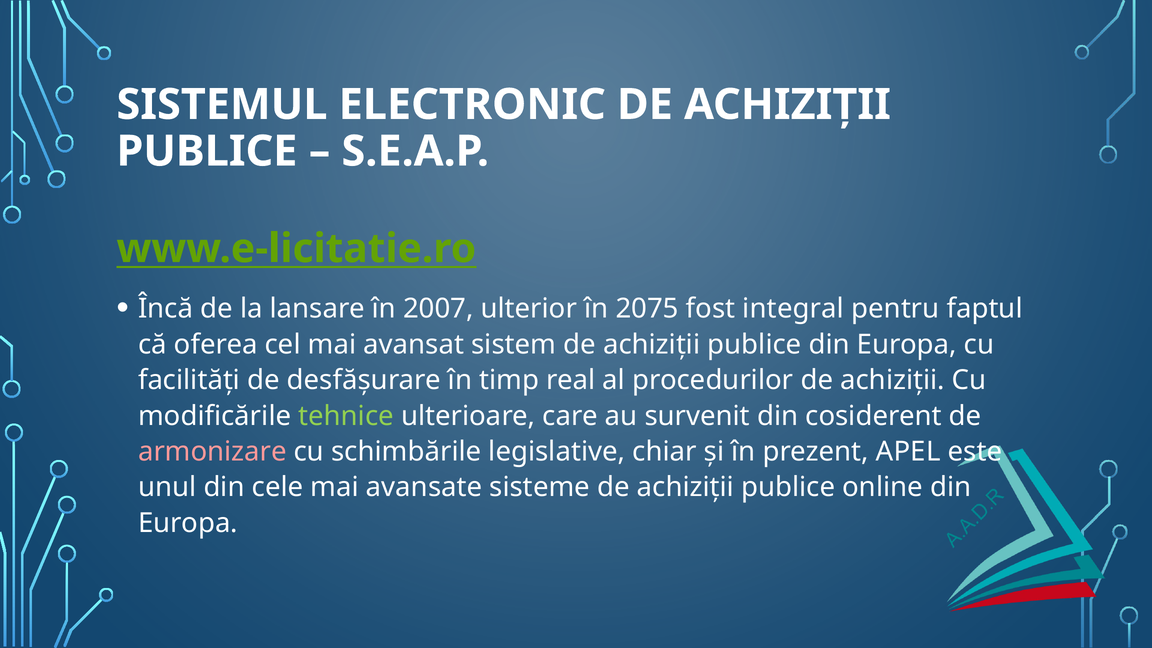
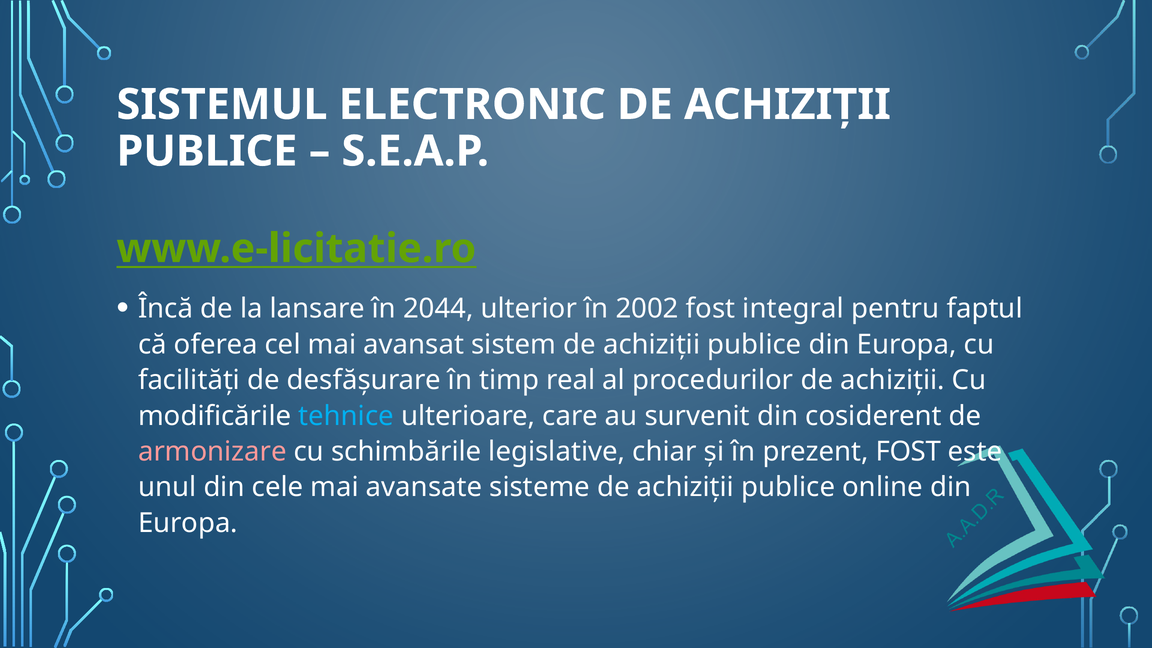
2007: 2007 -> 2044
2075: 2075 -> 2002
tehnice colour: light green -> light blue
prezent APEL: APEL -> FOST
